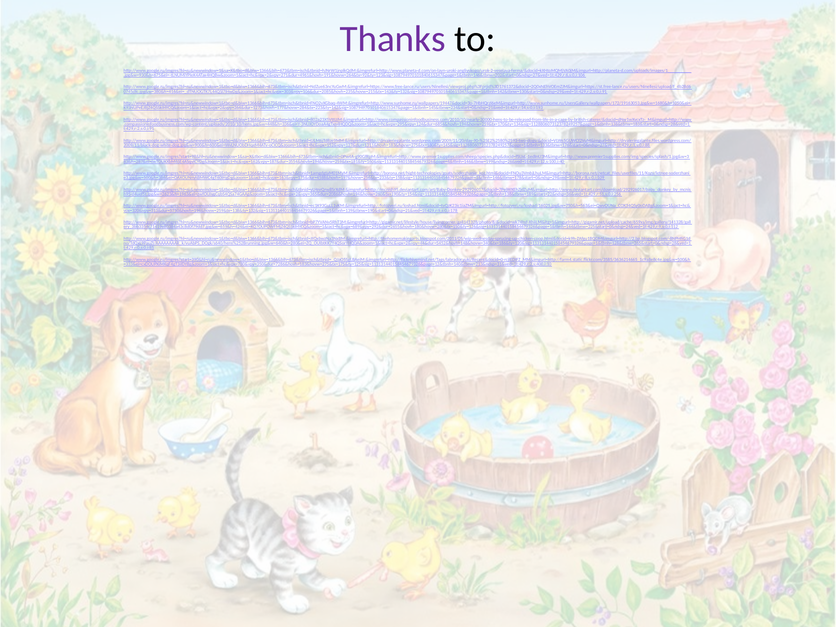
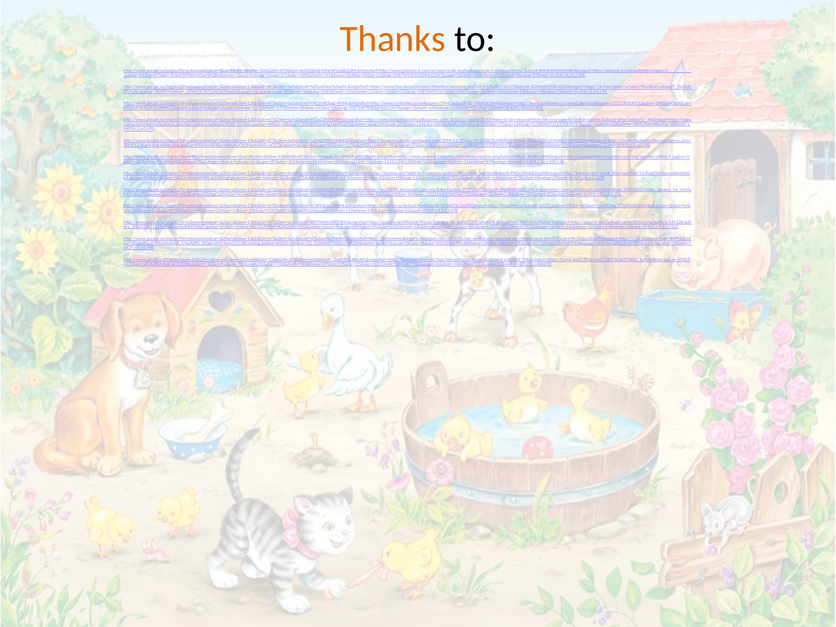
Thanks colour: purple -> orange
